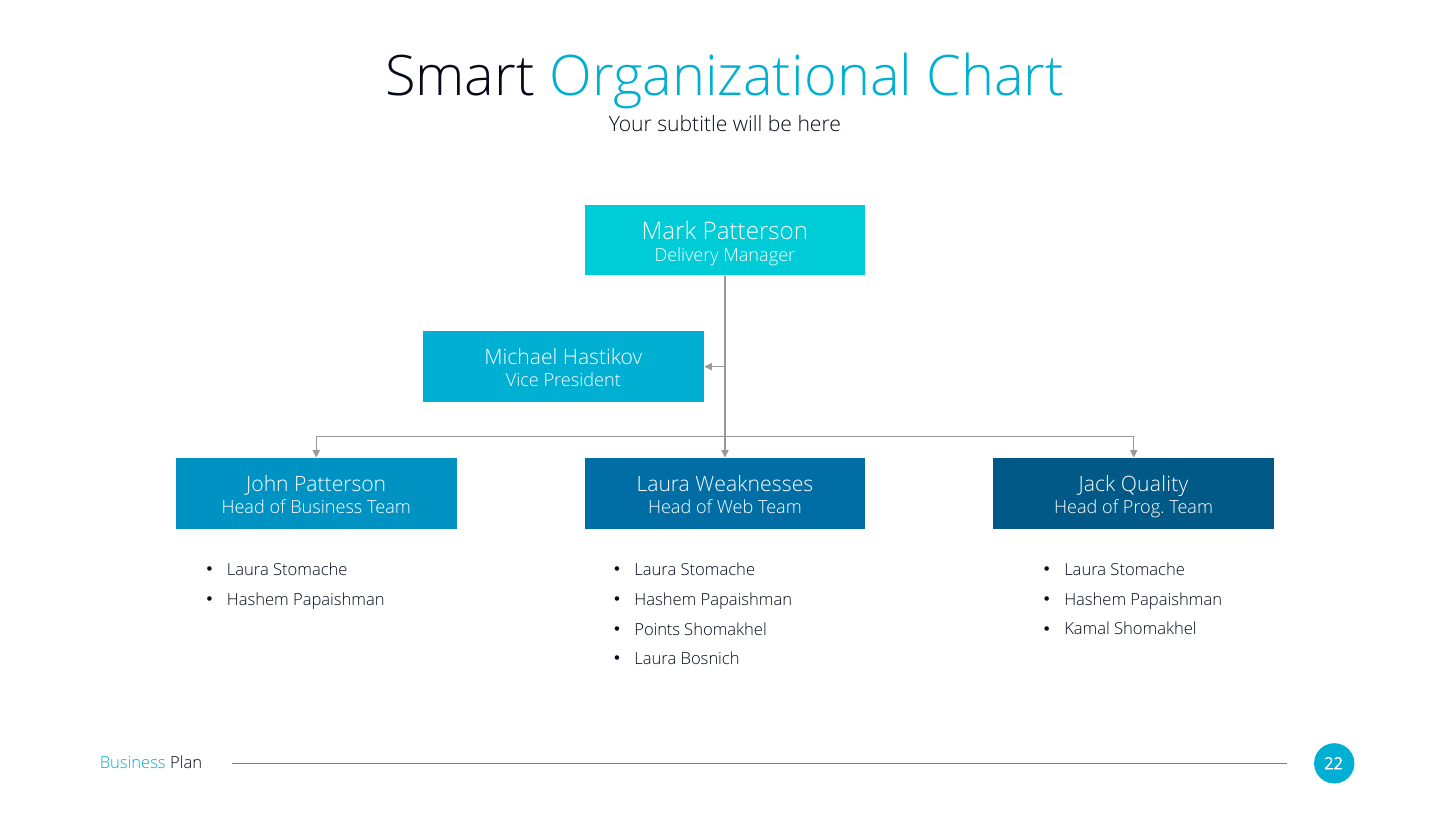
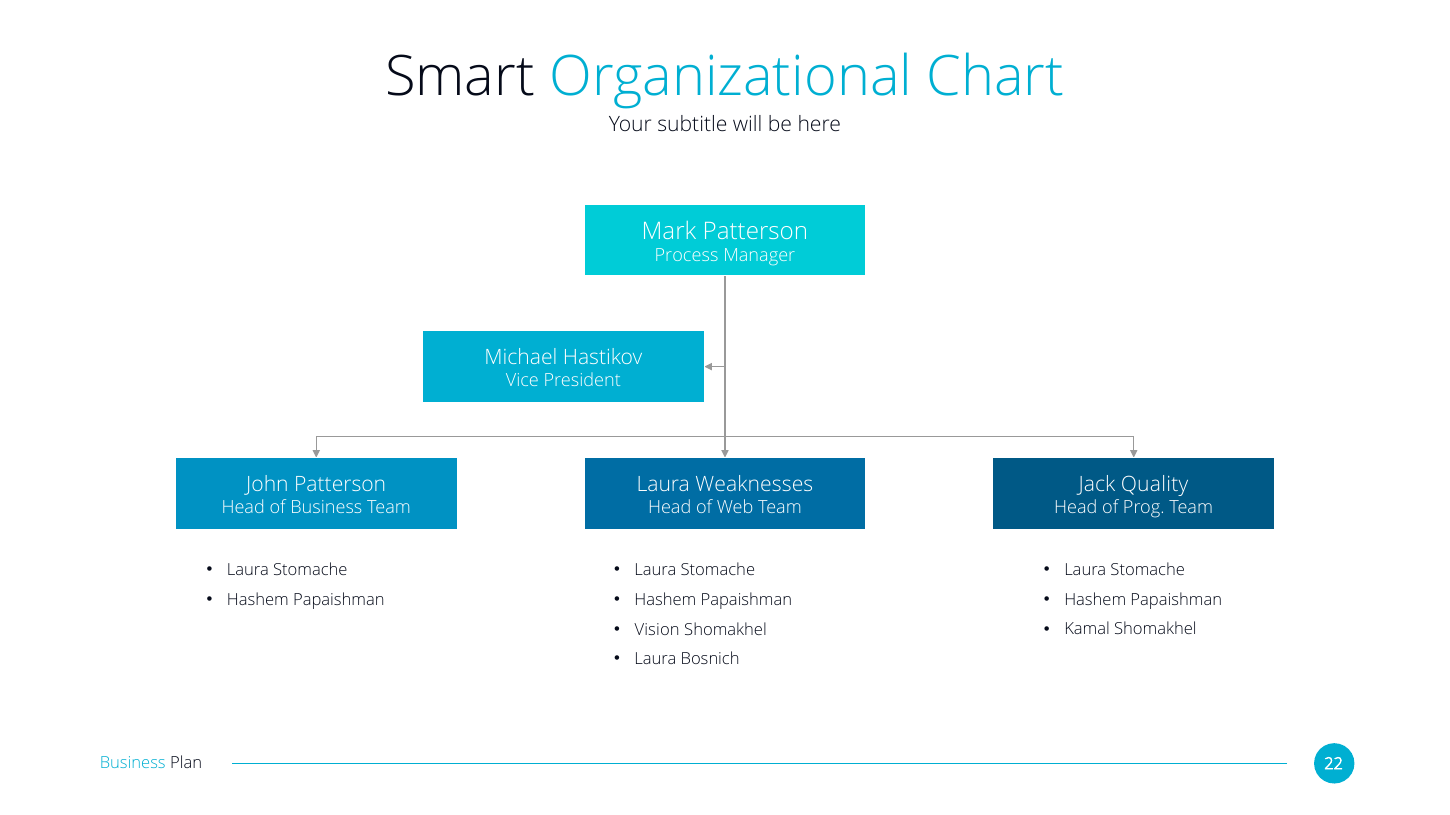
Delivery: Delivery -> Process
Points: Points -> Vision
